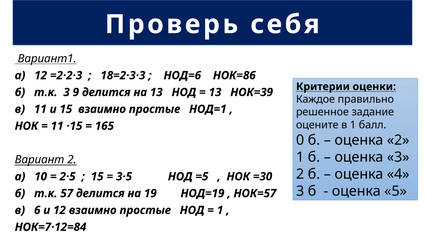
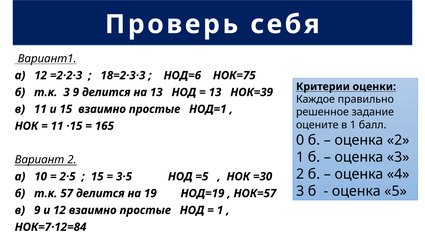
НОК=86: НОК=86 -> НОК=75
в 6: 6 -> 9
